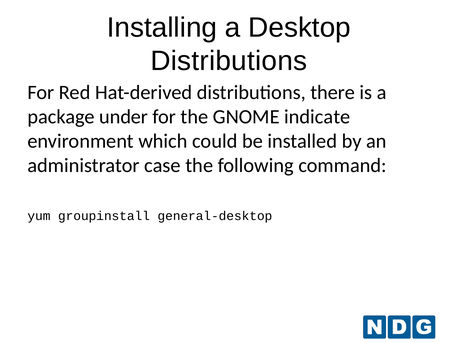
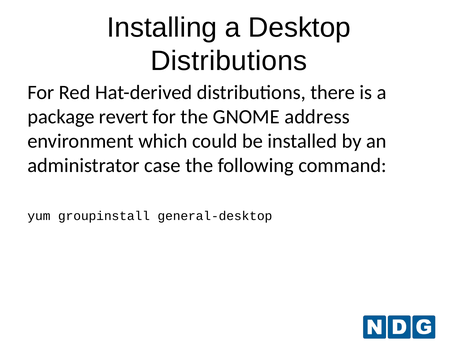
under: under -> revert
indicate: indicate -> address
